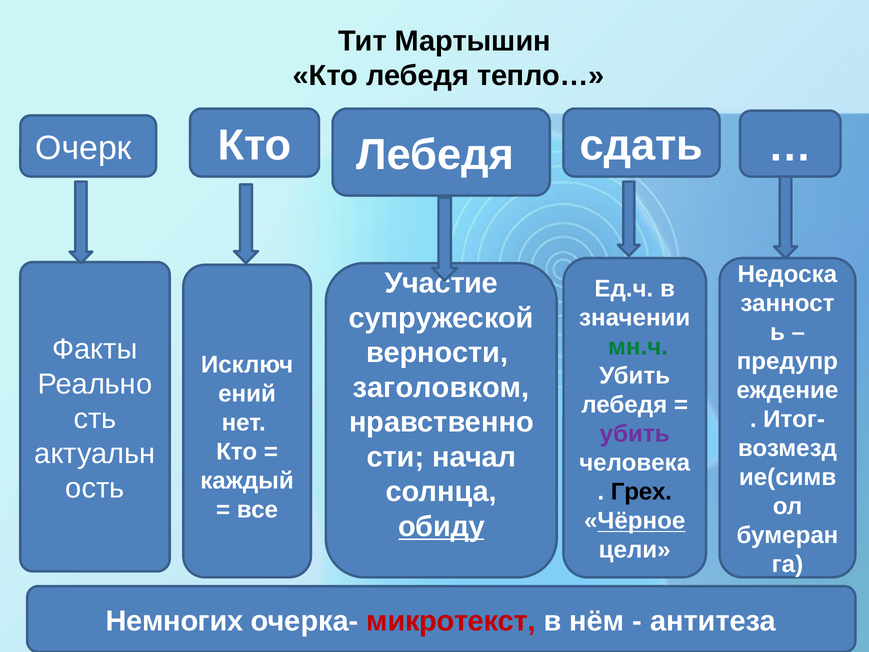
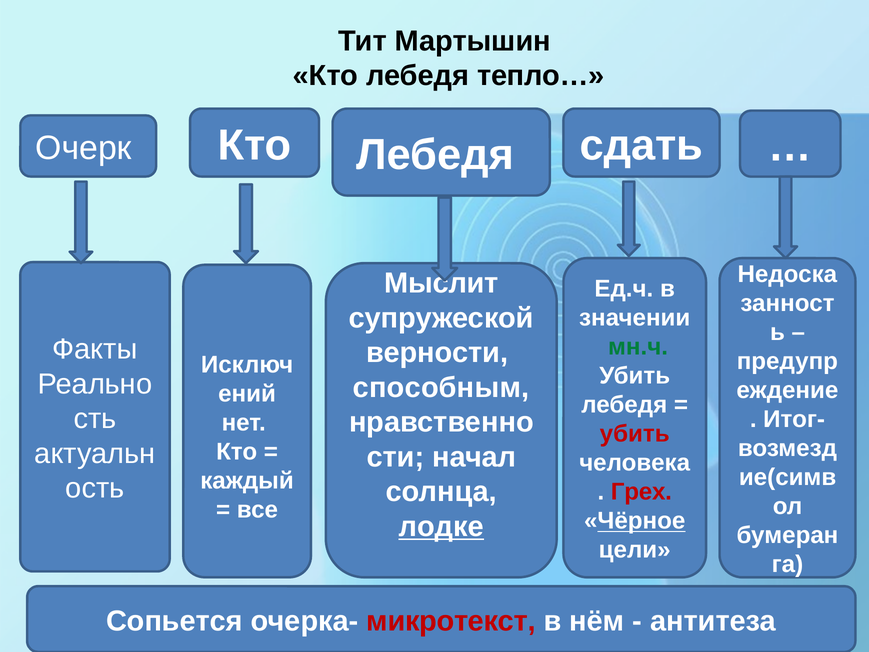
Участие: Участие -> Мыслит
заголовком: заголовком -> способным
убить at (635, 434) colour: purple -> red
Грех colour: black -> red
обиду: обиду -> лодке
Немногих: Немногих -> Сопьется
